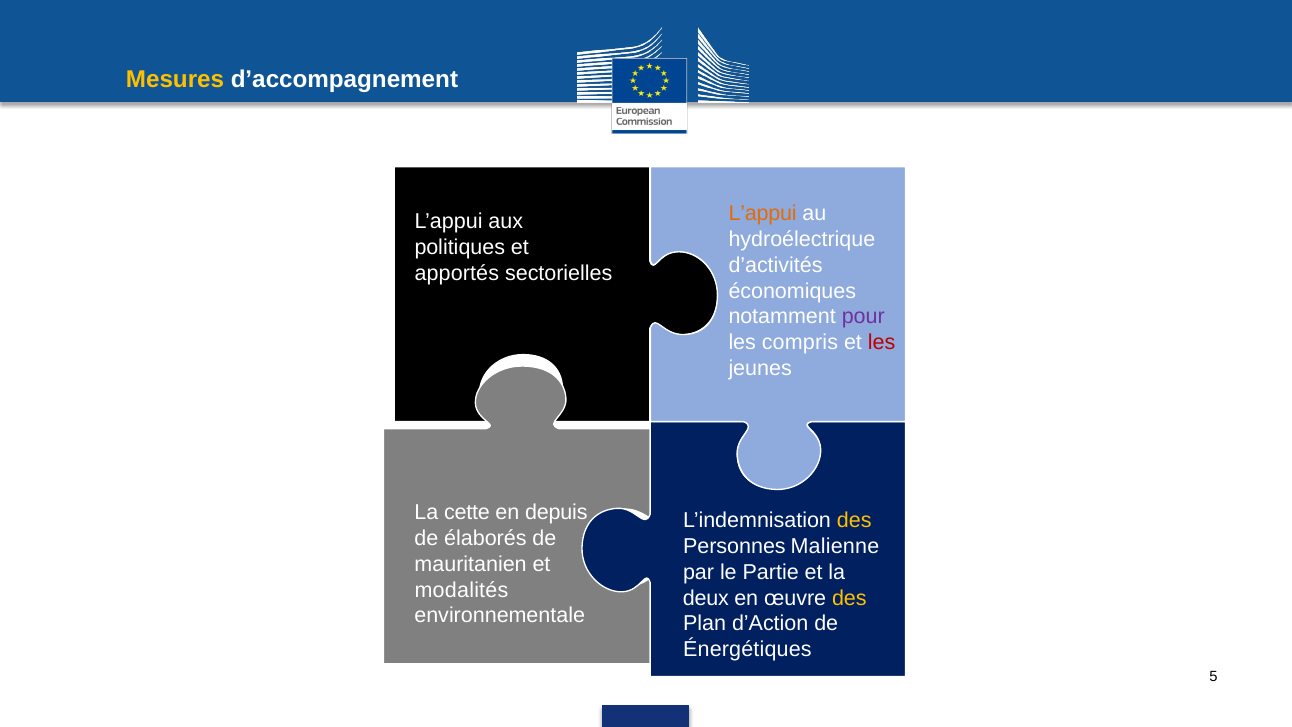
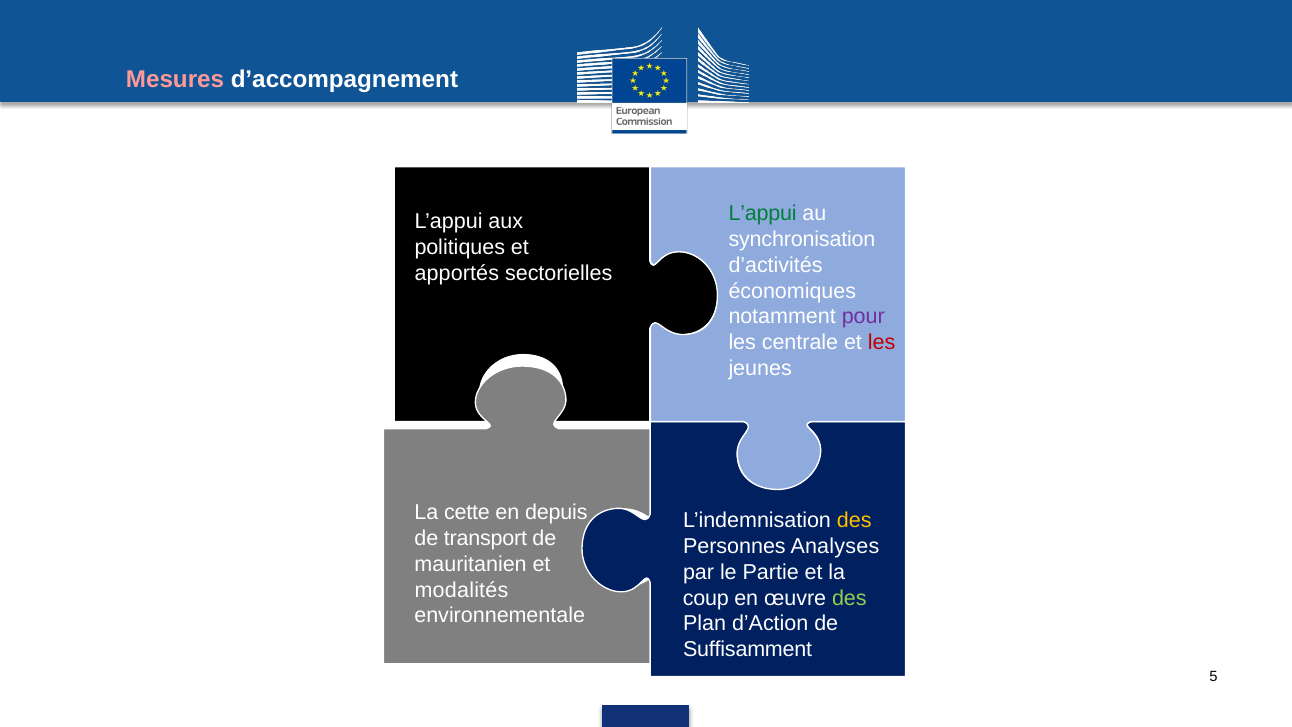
Mesures colour: yellow -> pink
L’appui at (763, 213) colour: orange -> green
hydroélectrique: hydroélectrique -> synchronisation
compris: compris -> centrale
élaborés: élaborés -> transport
Malienne: Malienne -> Analyses
deux: deux -> coup
des at (849, 598) colour: yellow -> light green
Énergétiques: Énergétiques -> Suffisamment
